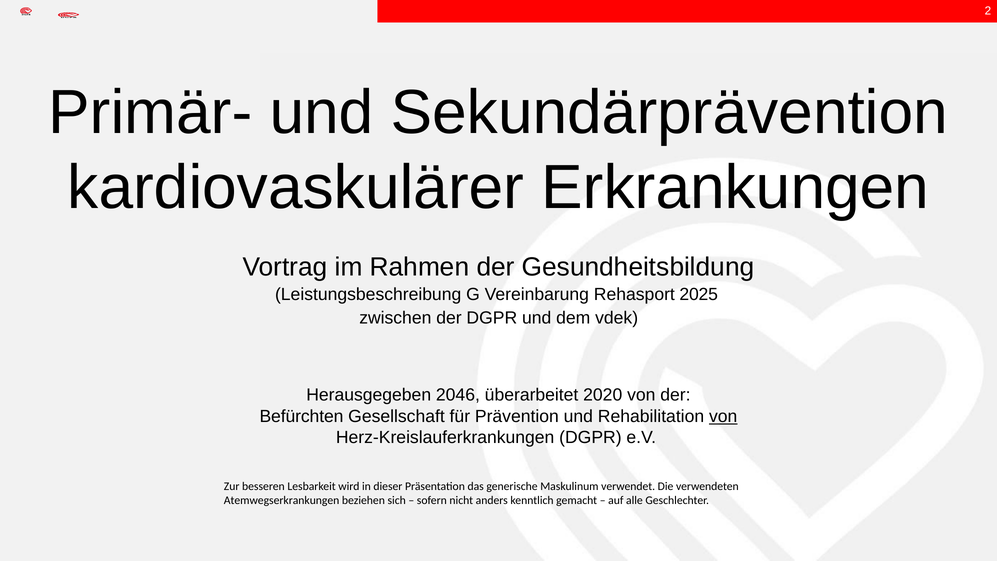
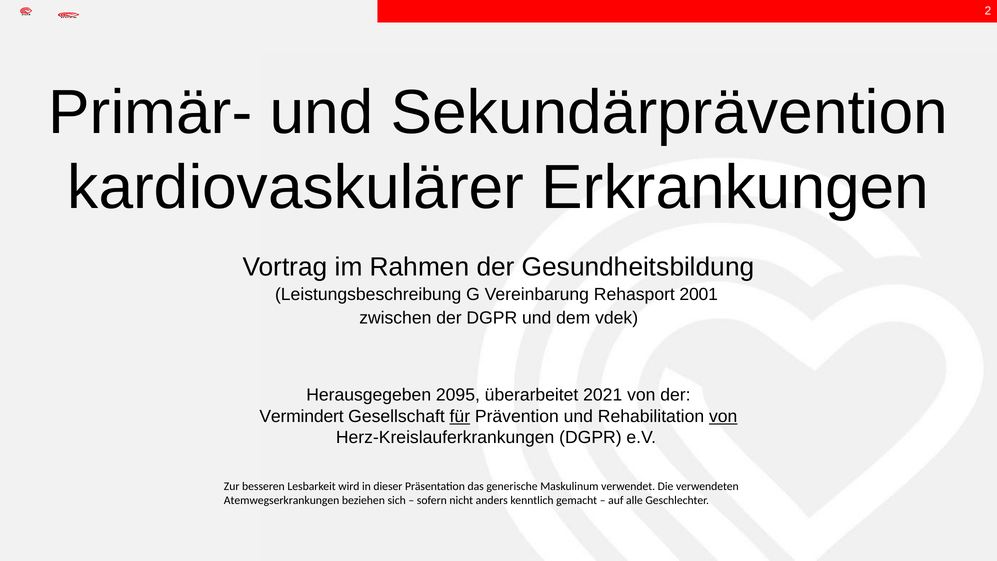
2025: 2025 -> 2001
2046: 2046 -> 2095
2020: 2020 -> 2021
Befürchten: Befürchten -> Vermindert
für underline: none -> present
